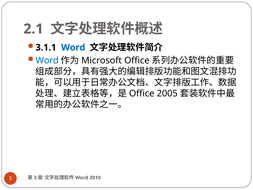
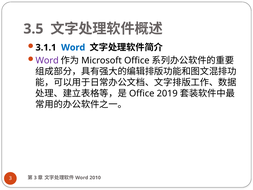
2.1: 2.1 -> 3.5
Word at (47, 60) colour: blue -> purple
2005: 2005 -> 2019
